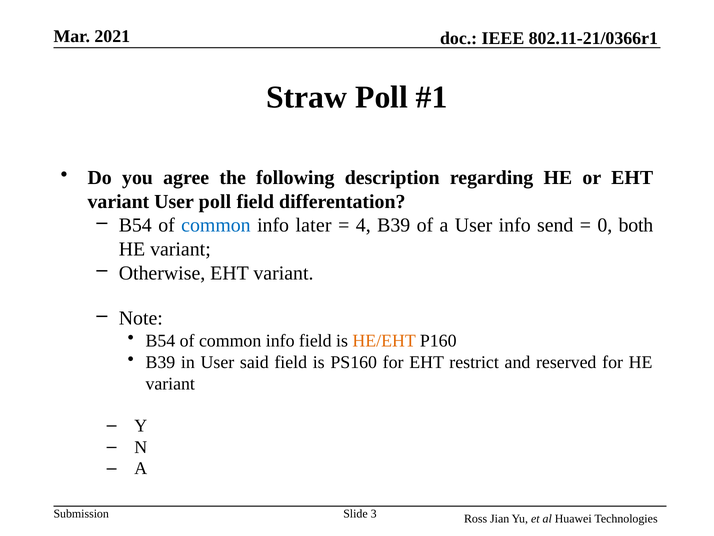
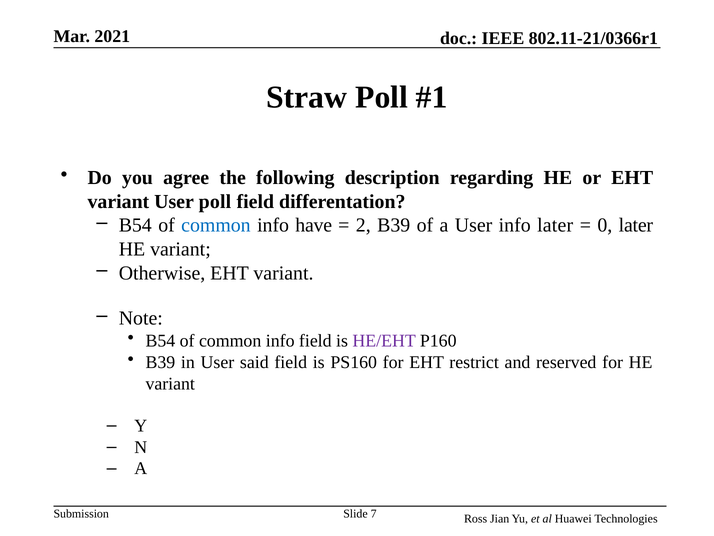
later: later -> have
4: 4 -> 2
info send: send -> later
0 both: both -> later
HE/EHT colour: orange -> purple
3: 3 -> 7
